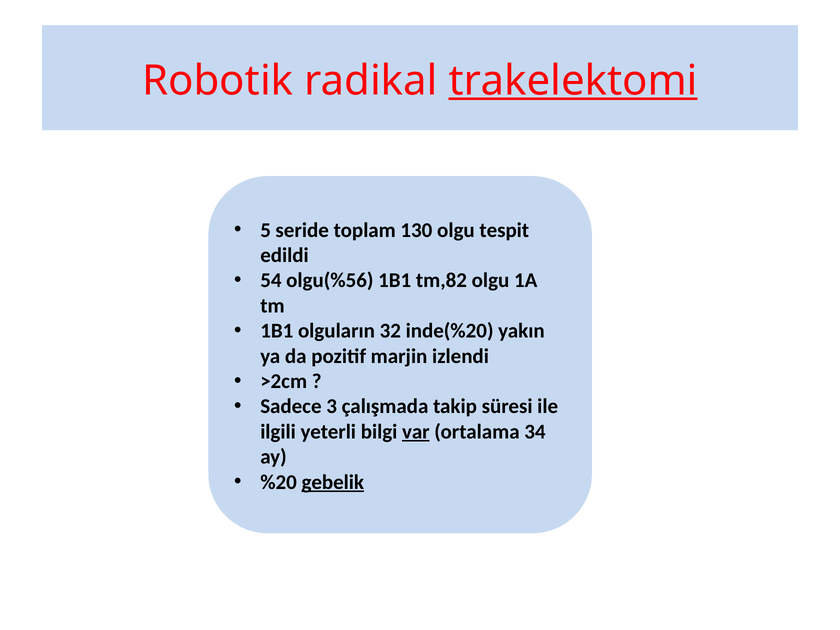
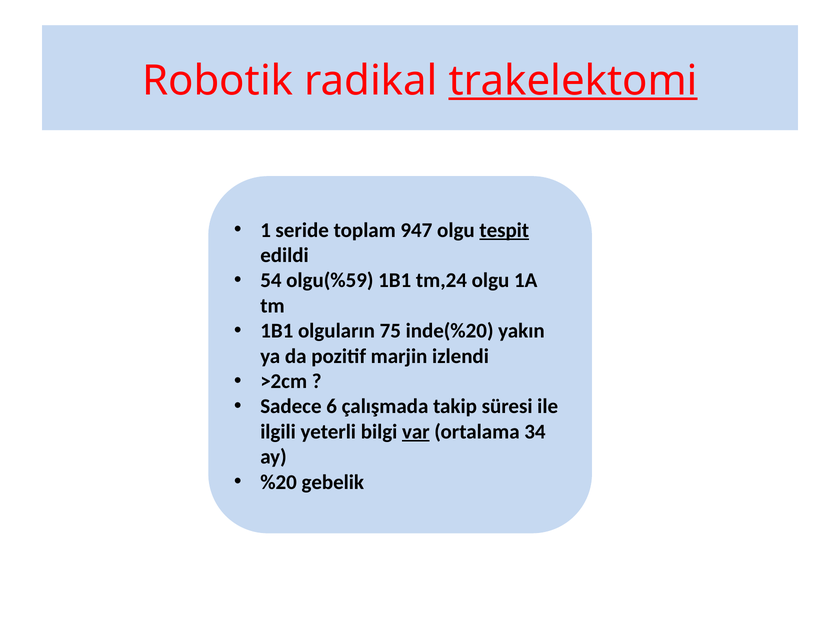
5: 5 -> 1
130: 130 -> 947
tespit underline: none -> present
olgu(%56: olgu(%56 -> olgu(%59
tm,82: tm,82 -> tm,24
32: 32 -> 75
3: 3 -> 6
gebelik underline: present -> none
